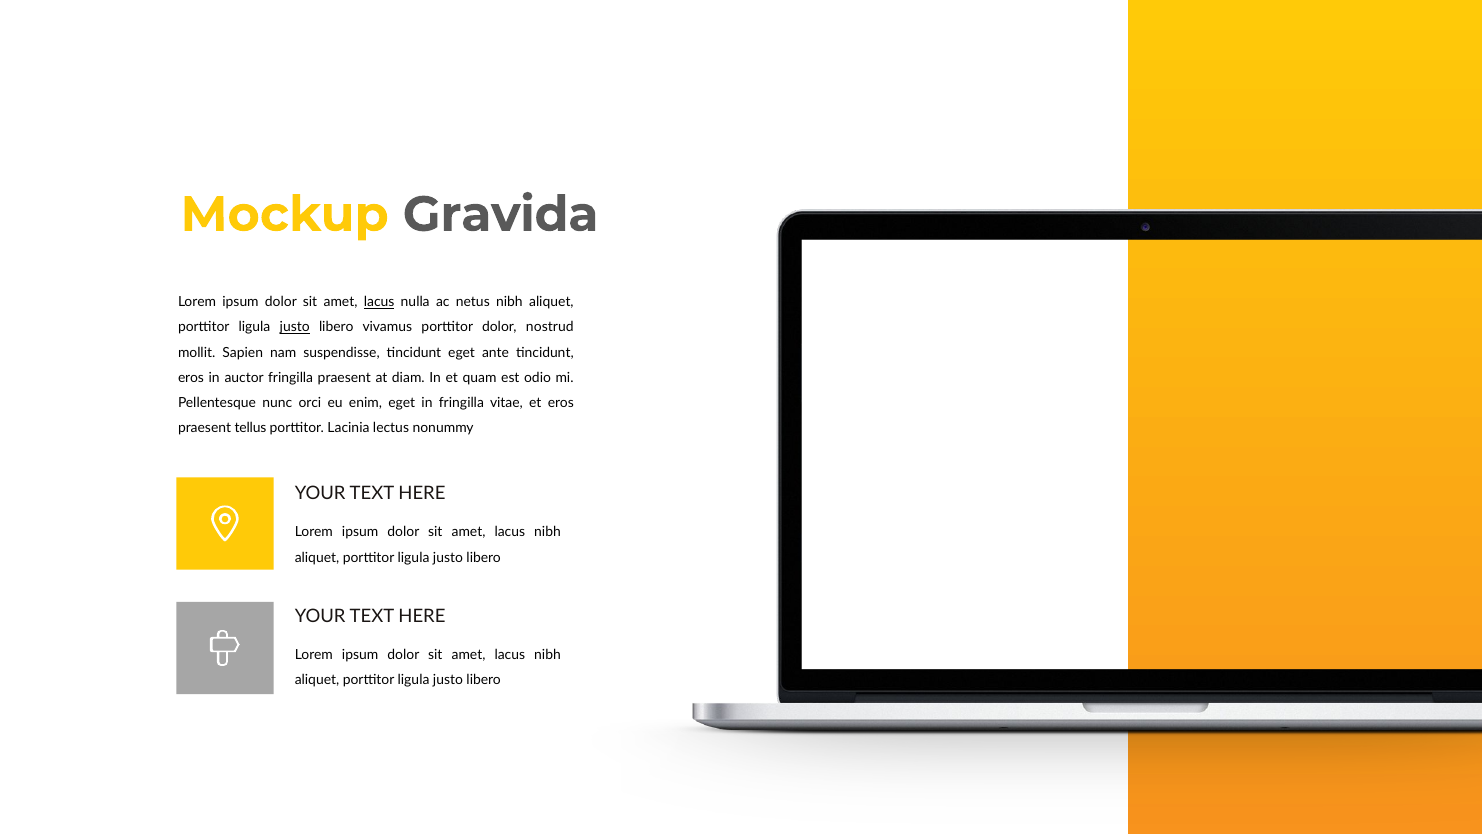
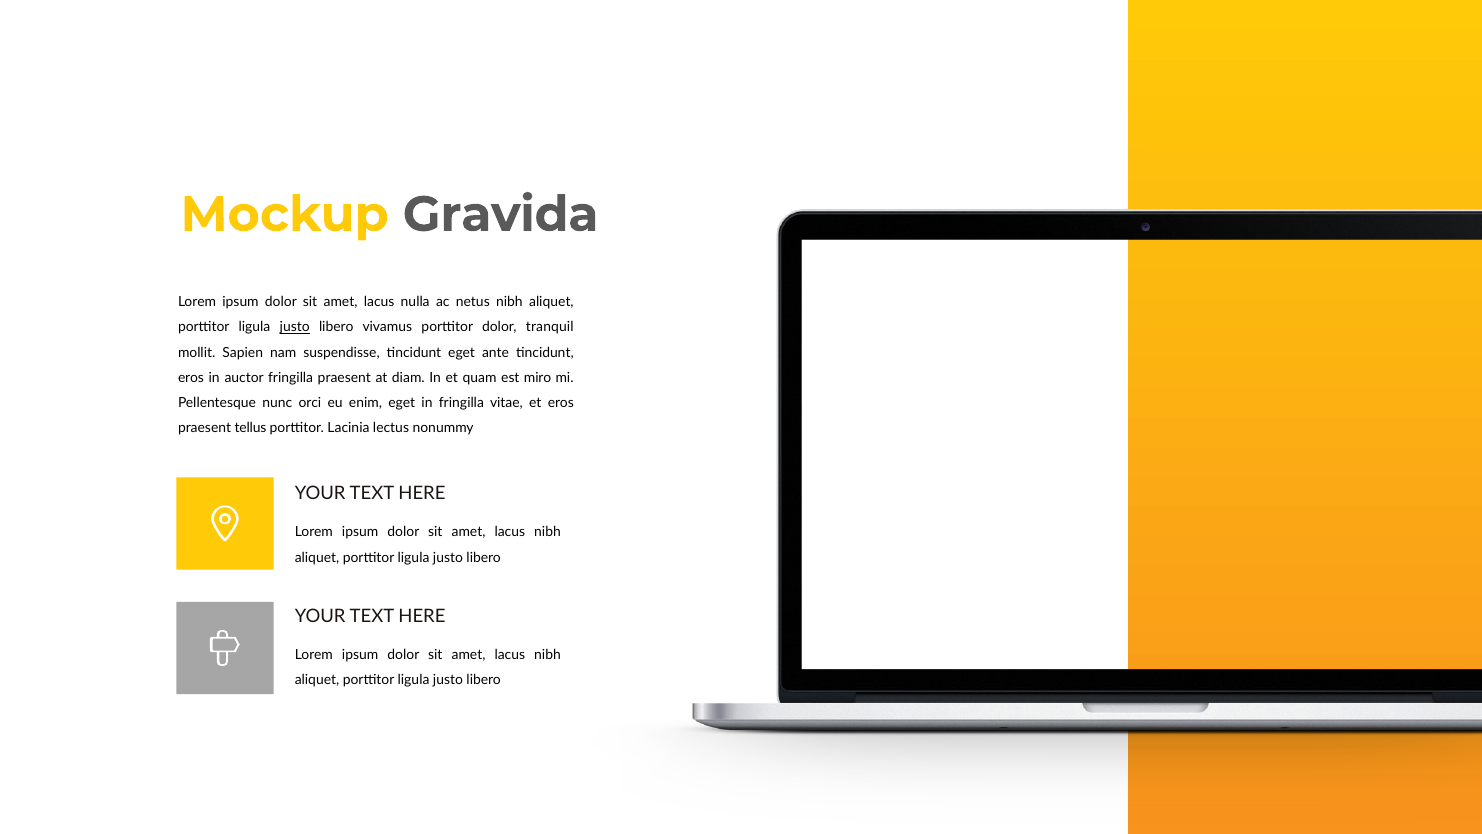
lacus at (379, 302) underline: present -> none
nostrud: nostrud -> tranquil
odio: odio -> miro
